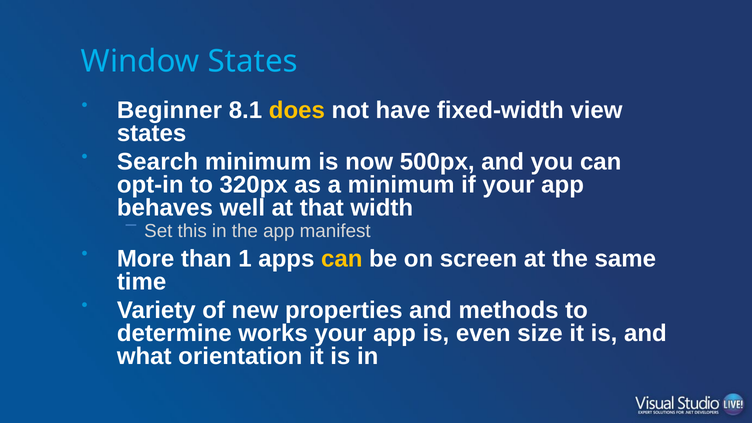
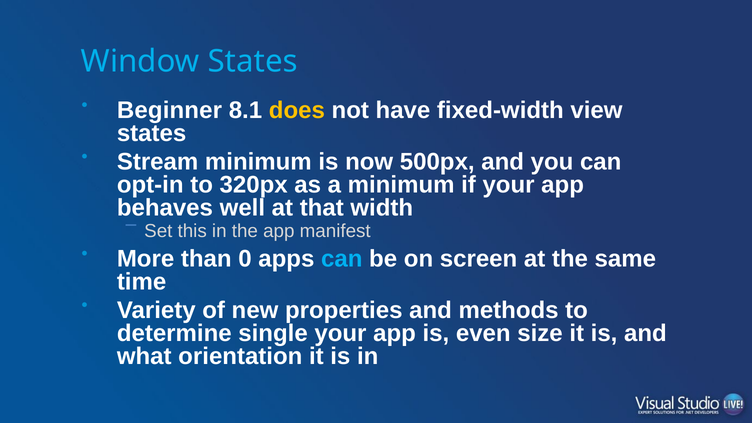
Search: Search -> Stream
1: 1 -> 0
can at (342, 259) colour: yellow -> light blue
works: works -> single
